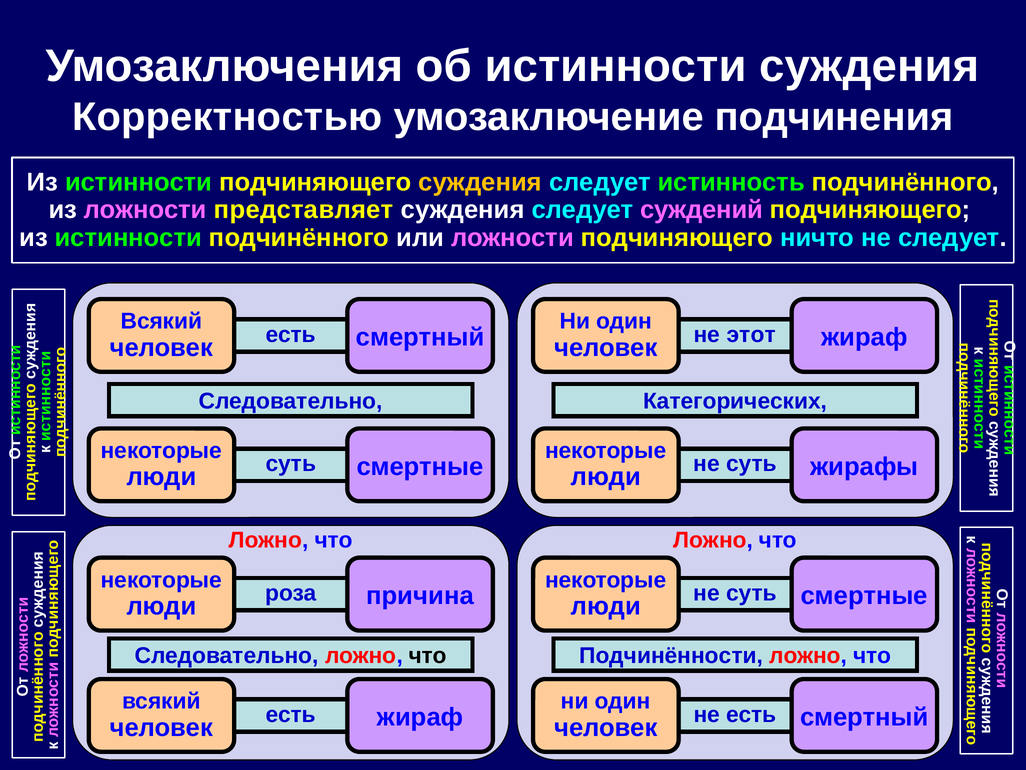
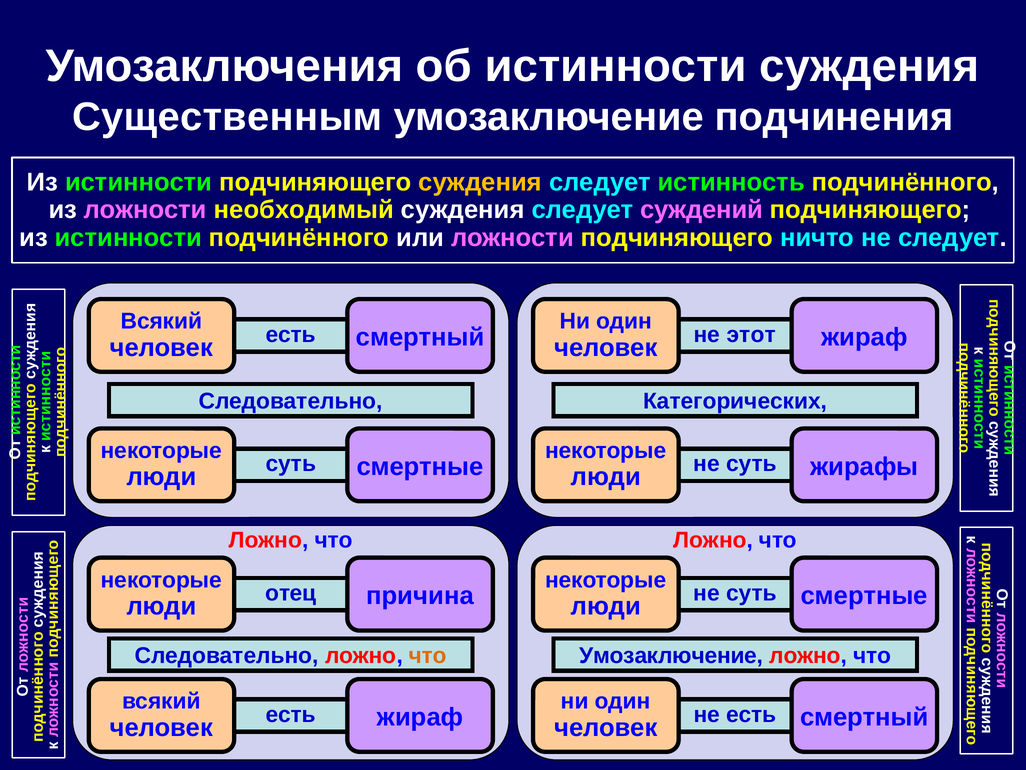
Корректностью: Корректностью -> Существенным
представляет: представляет -> необходимый
роза: роза -> отец
что at (428, 655) colour: black -> orange
Подчинённости at (671, 655): Подчинённости -> Умозаключение
